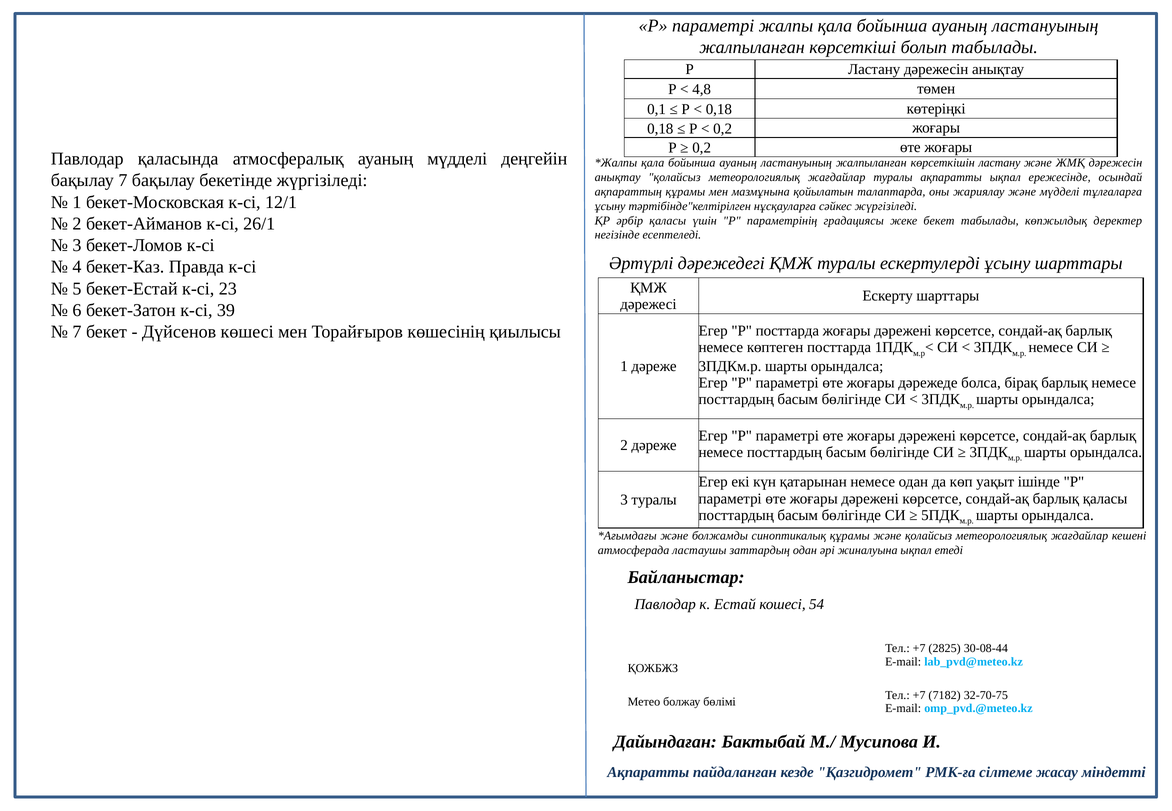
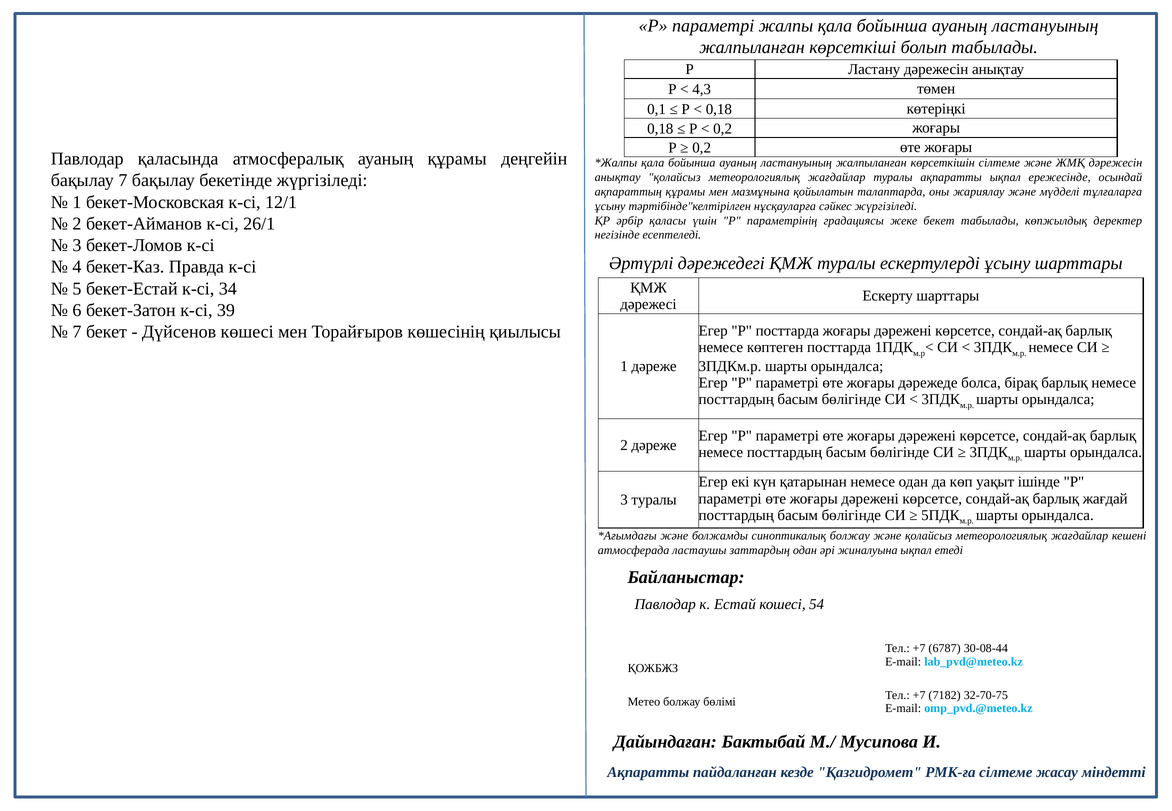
4,8: 4,8 -> 4,3
ауаның мүдделі: мүдделі -> құрамы
көрсеткішін ластану: ластану -> сілтеме
23: 23 -> 34
барлық қаласы: қаласы -> жағдай
синоптикалық құрамы: құрамы -> болжау
2825: 2825 -> 6787
